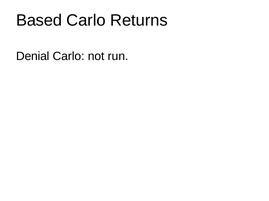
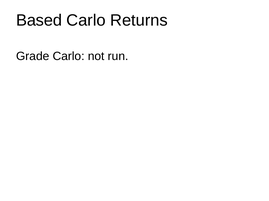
Denial: Denial -> Grade
